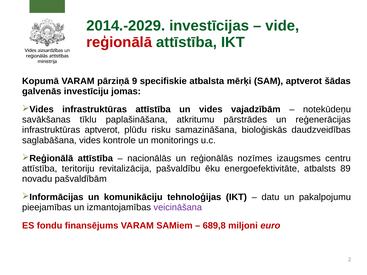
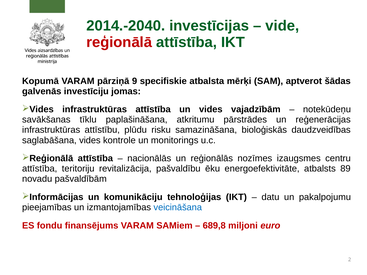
2014.-2029: 2014.-2029 -> 2014.-2040
infrastruktūras aptverot: aptverot -> attīstību
veicināšana colour: purple -> blue
